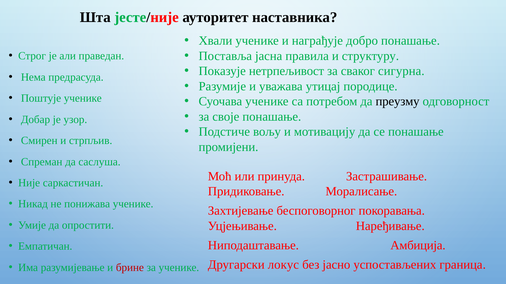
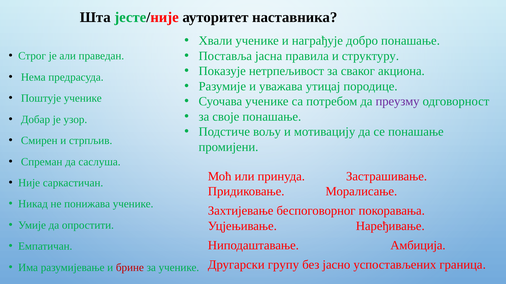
сигурна: сигурна -> акциона
преузму colour: black -> purple
локус: локус -> групу
